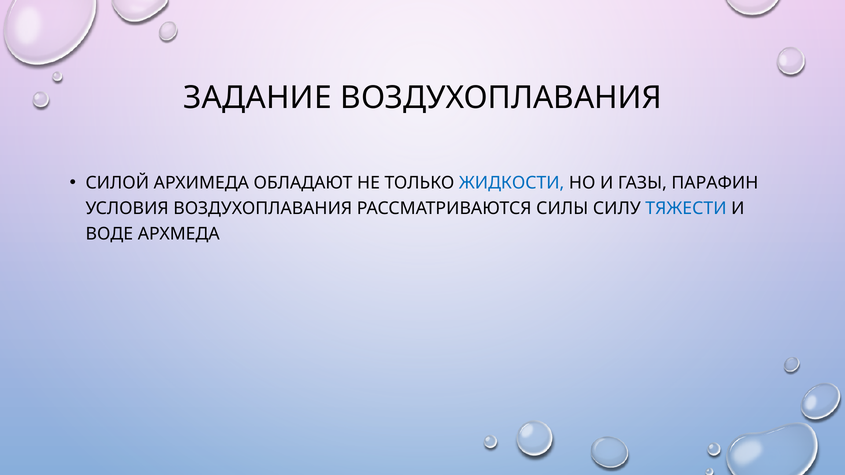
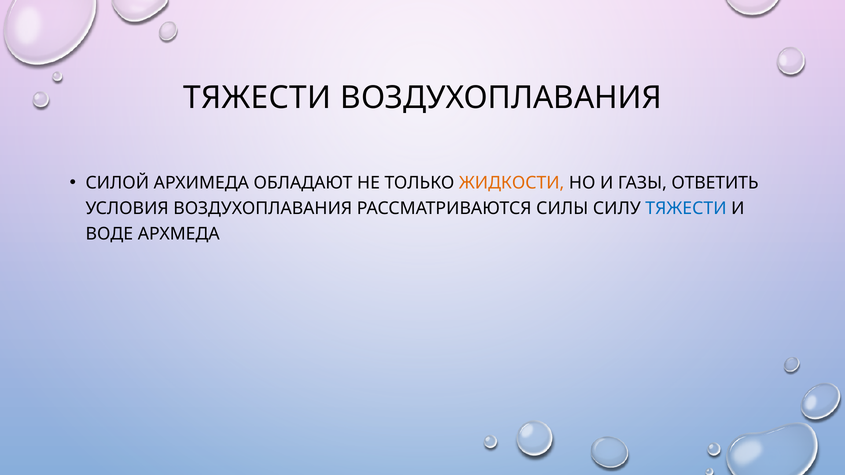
ЗАДАНИЕ at (257, 98): ЗАДАНИЕ -> ТЯЖЕСТИ
ЖИДКОСТИ colour: blue -> orange
ПАРАФИН: ПАРАФИН -> ОТВЕТИТЬ
